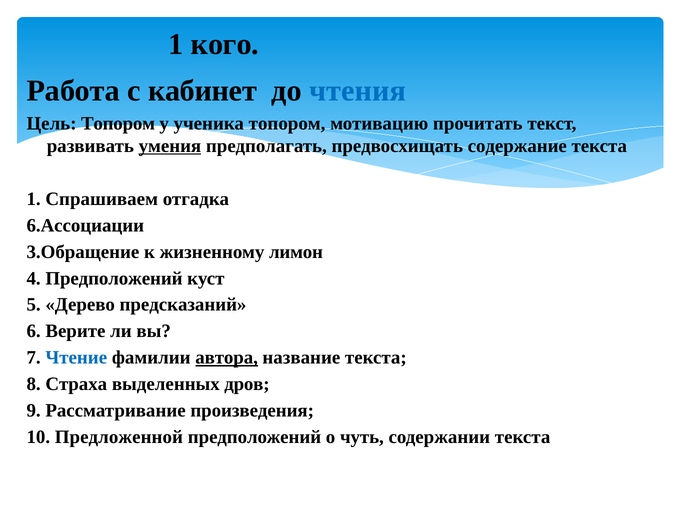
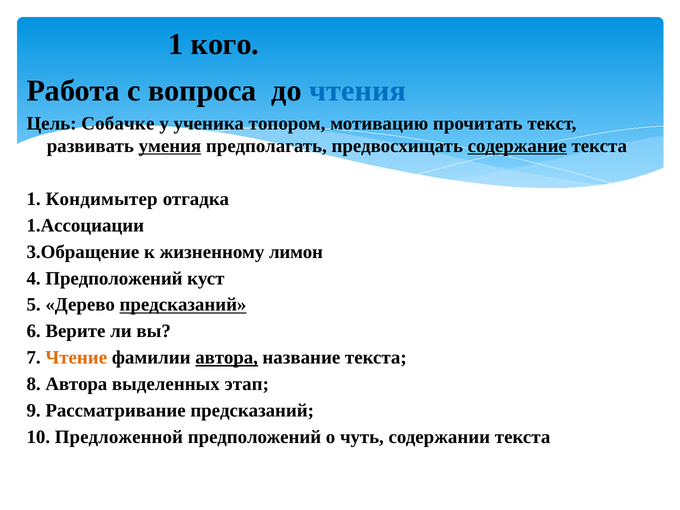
кабинет: кабинет -> вопроса
Цель Топором: Топором -> Собачке
содержание underline: none -> present
Спрашиваем: Спрашиваем -> Кондимытер
6.Ассоциации: 6.Ассоциации -> 1.Ассоциации
предсказаний at (183, 305) underline: none -> present
Чтение colour: blue -> orange
8 Страха: Страха -> Автора
дров: дров -> этап
Рассматривание произведения: произведения -> предсказаний
